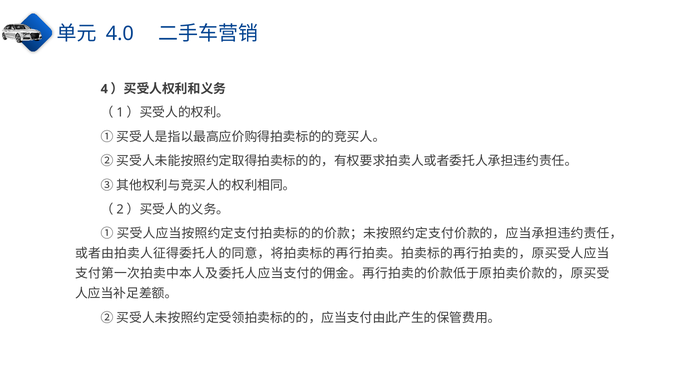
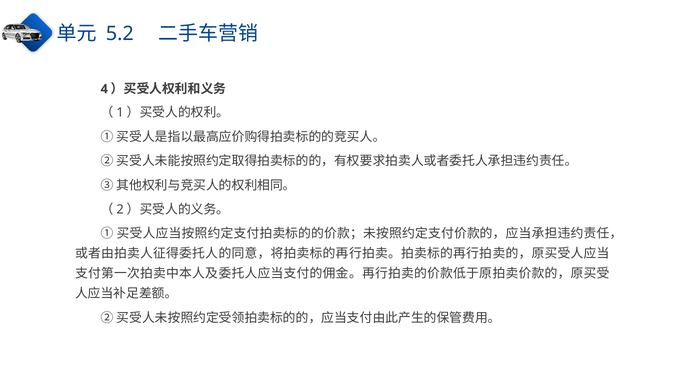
4.0: 4.0 -> 5.2
